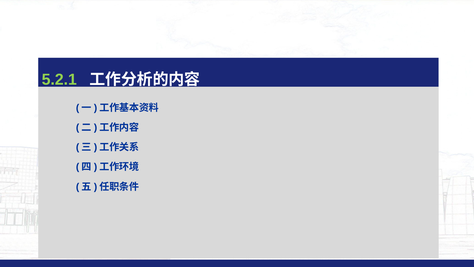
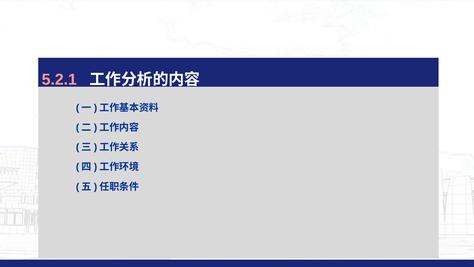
5.2.1 colour: light green -> pink
